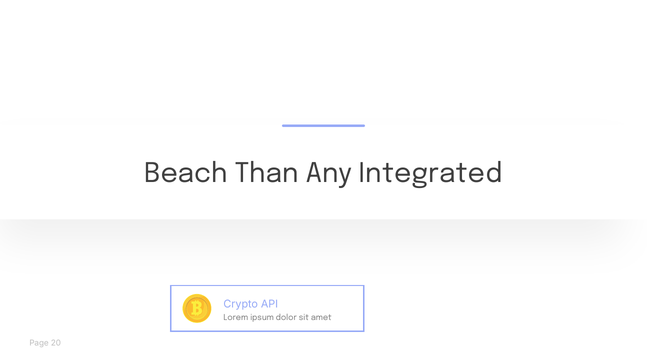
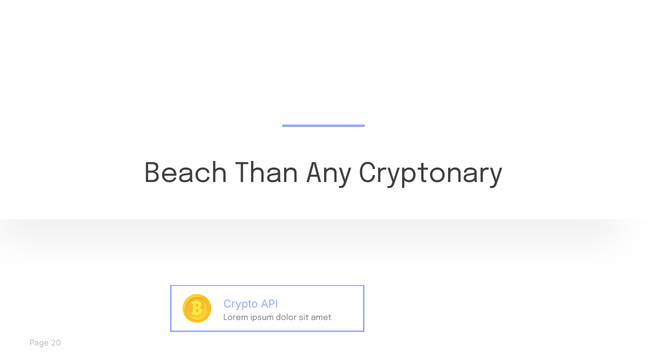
Integrated: Integrated -> Cryptonary
